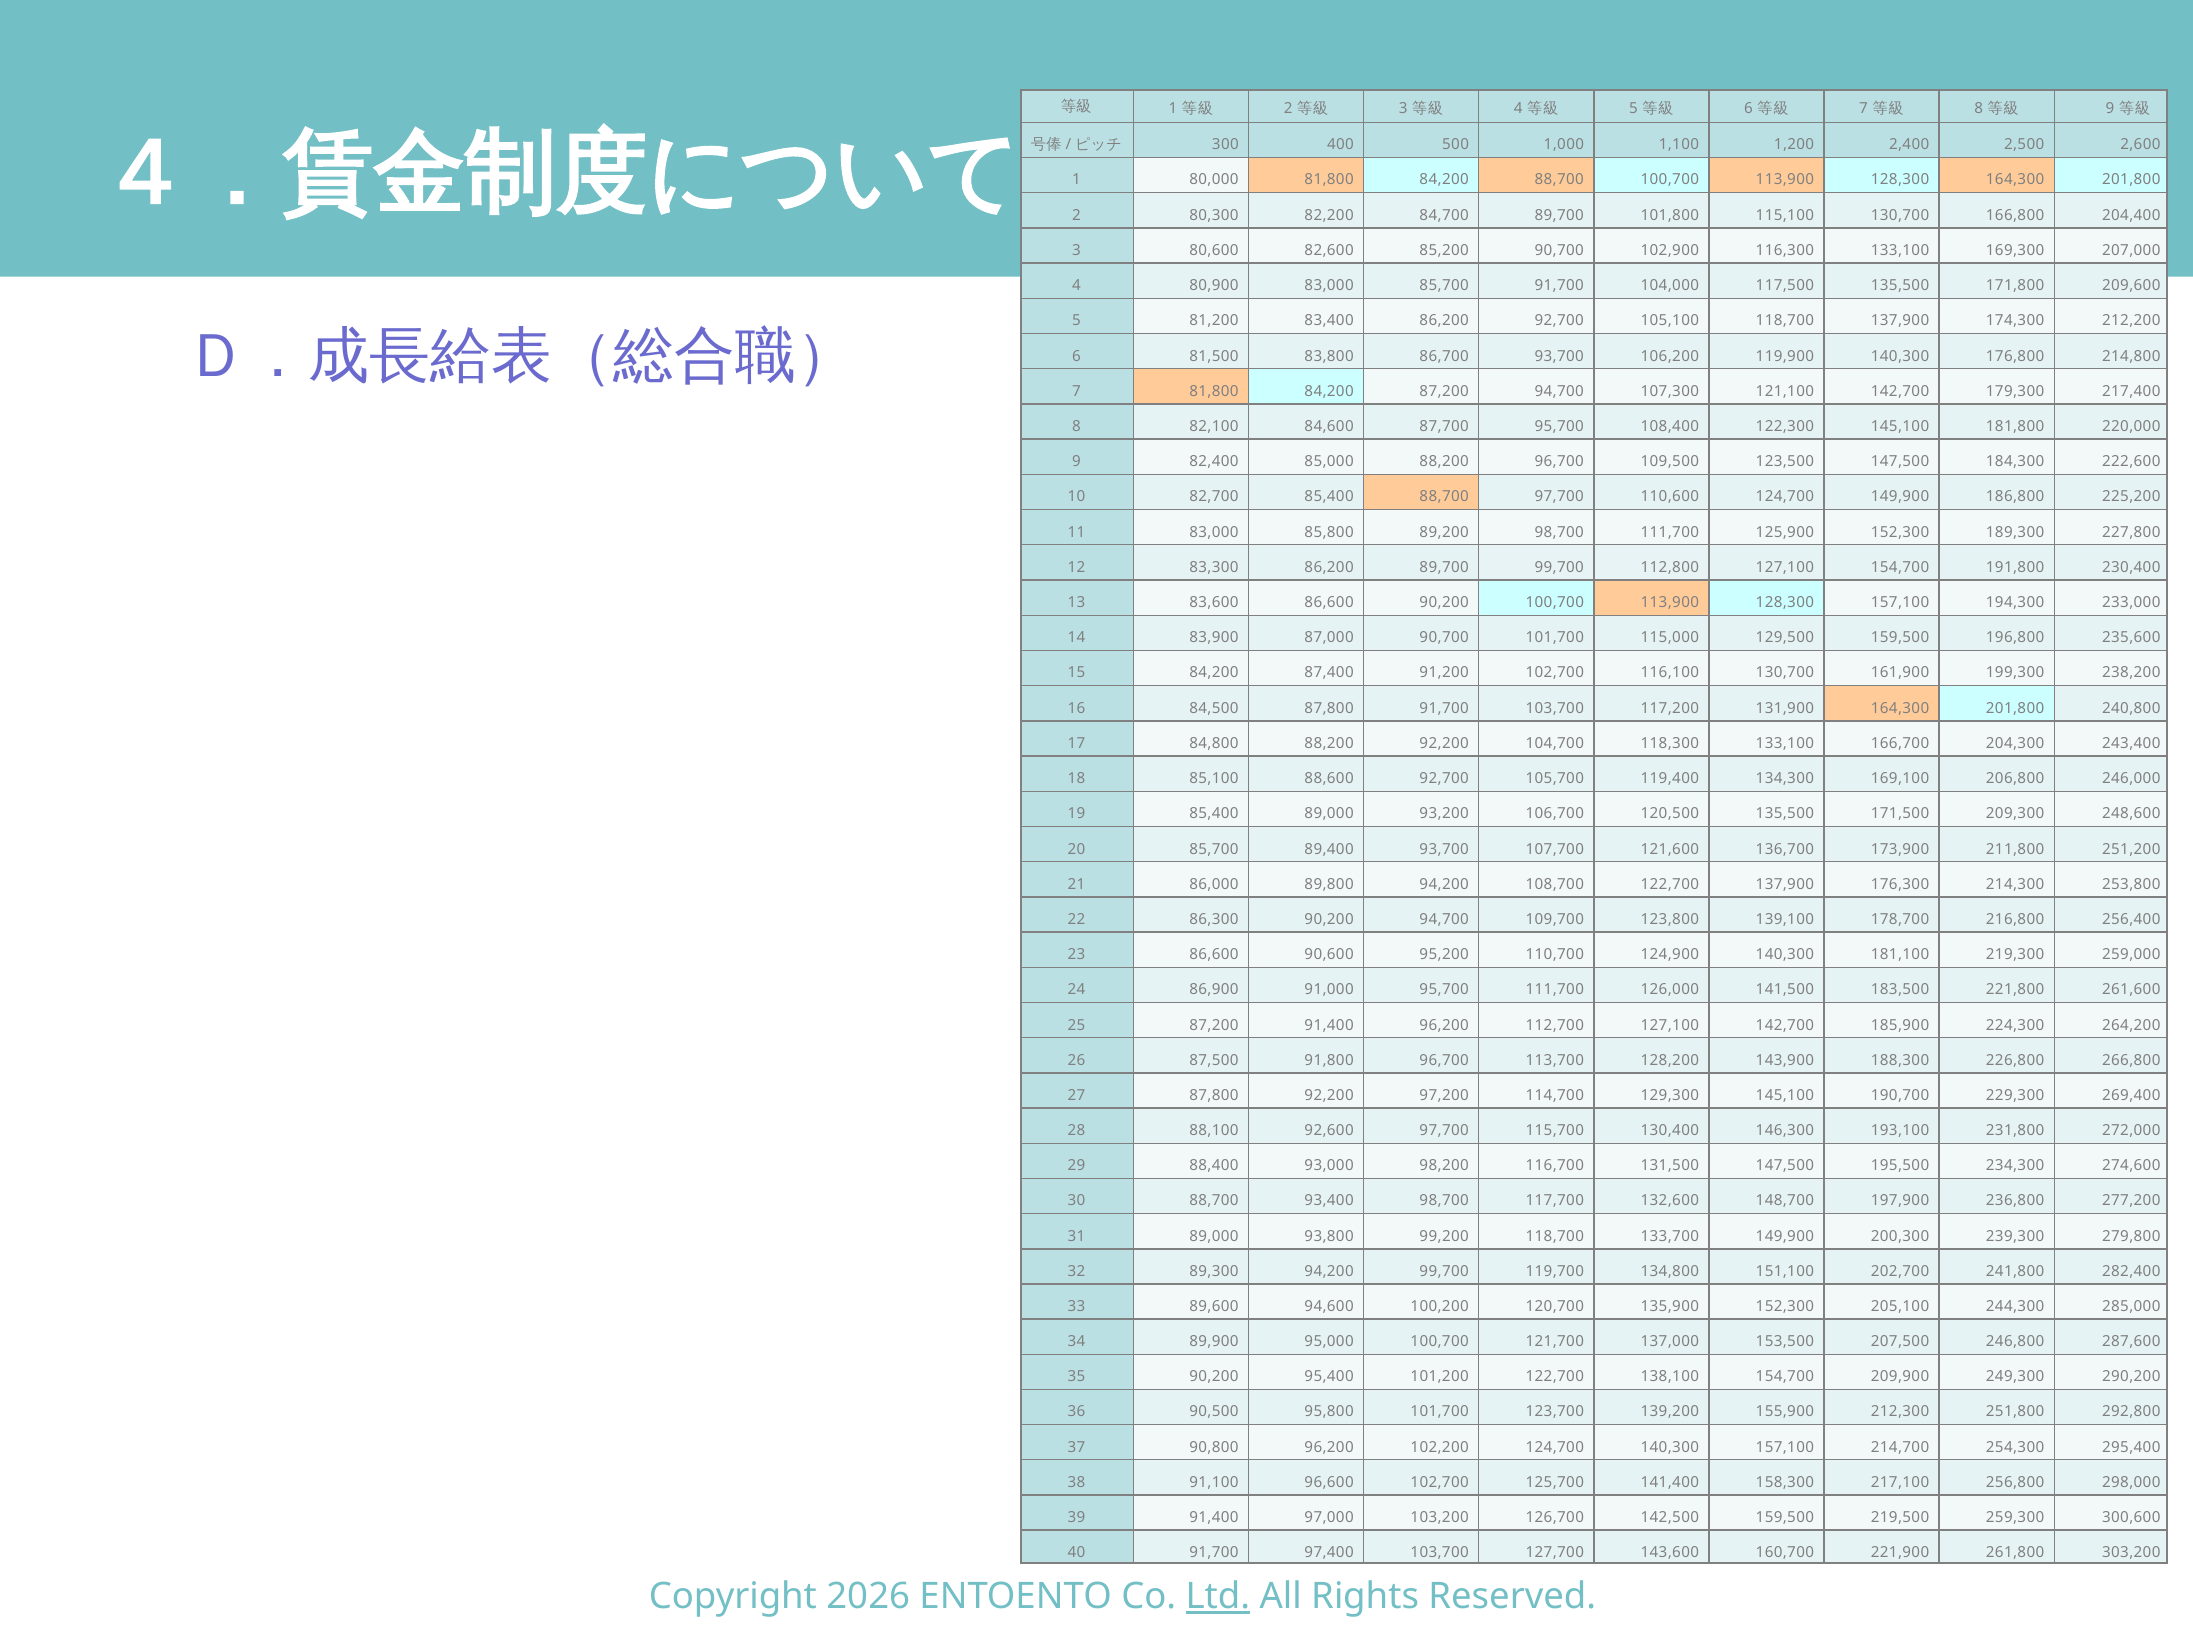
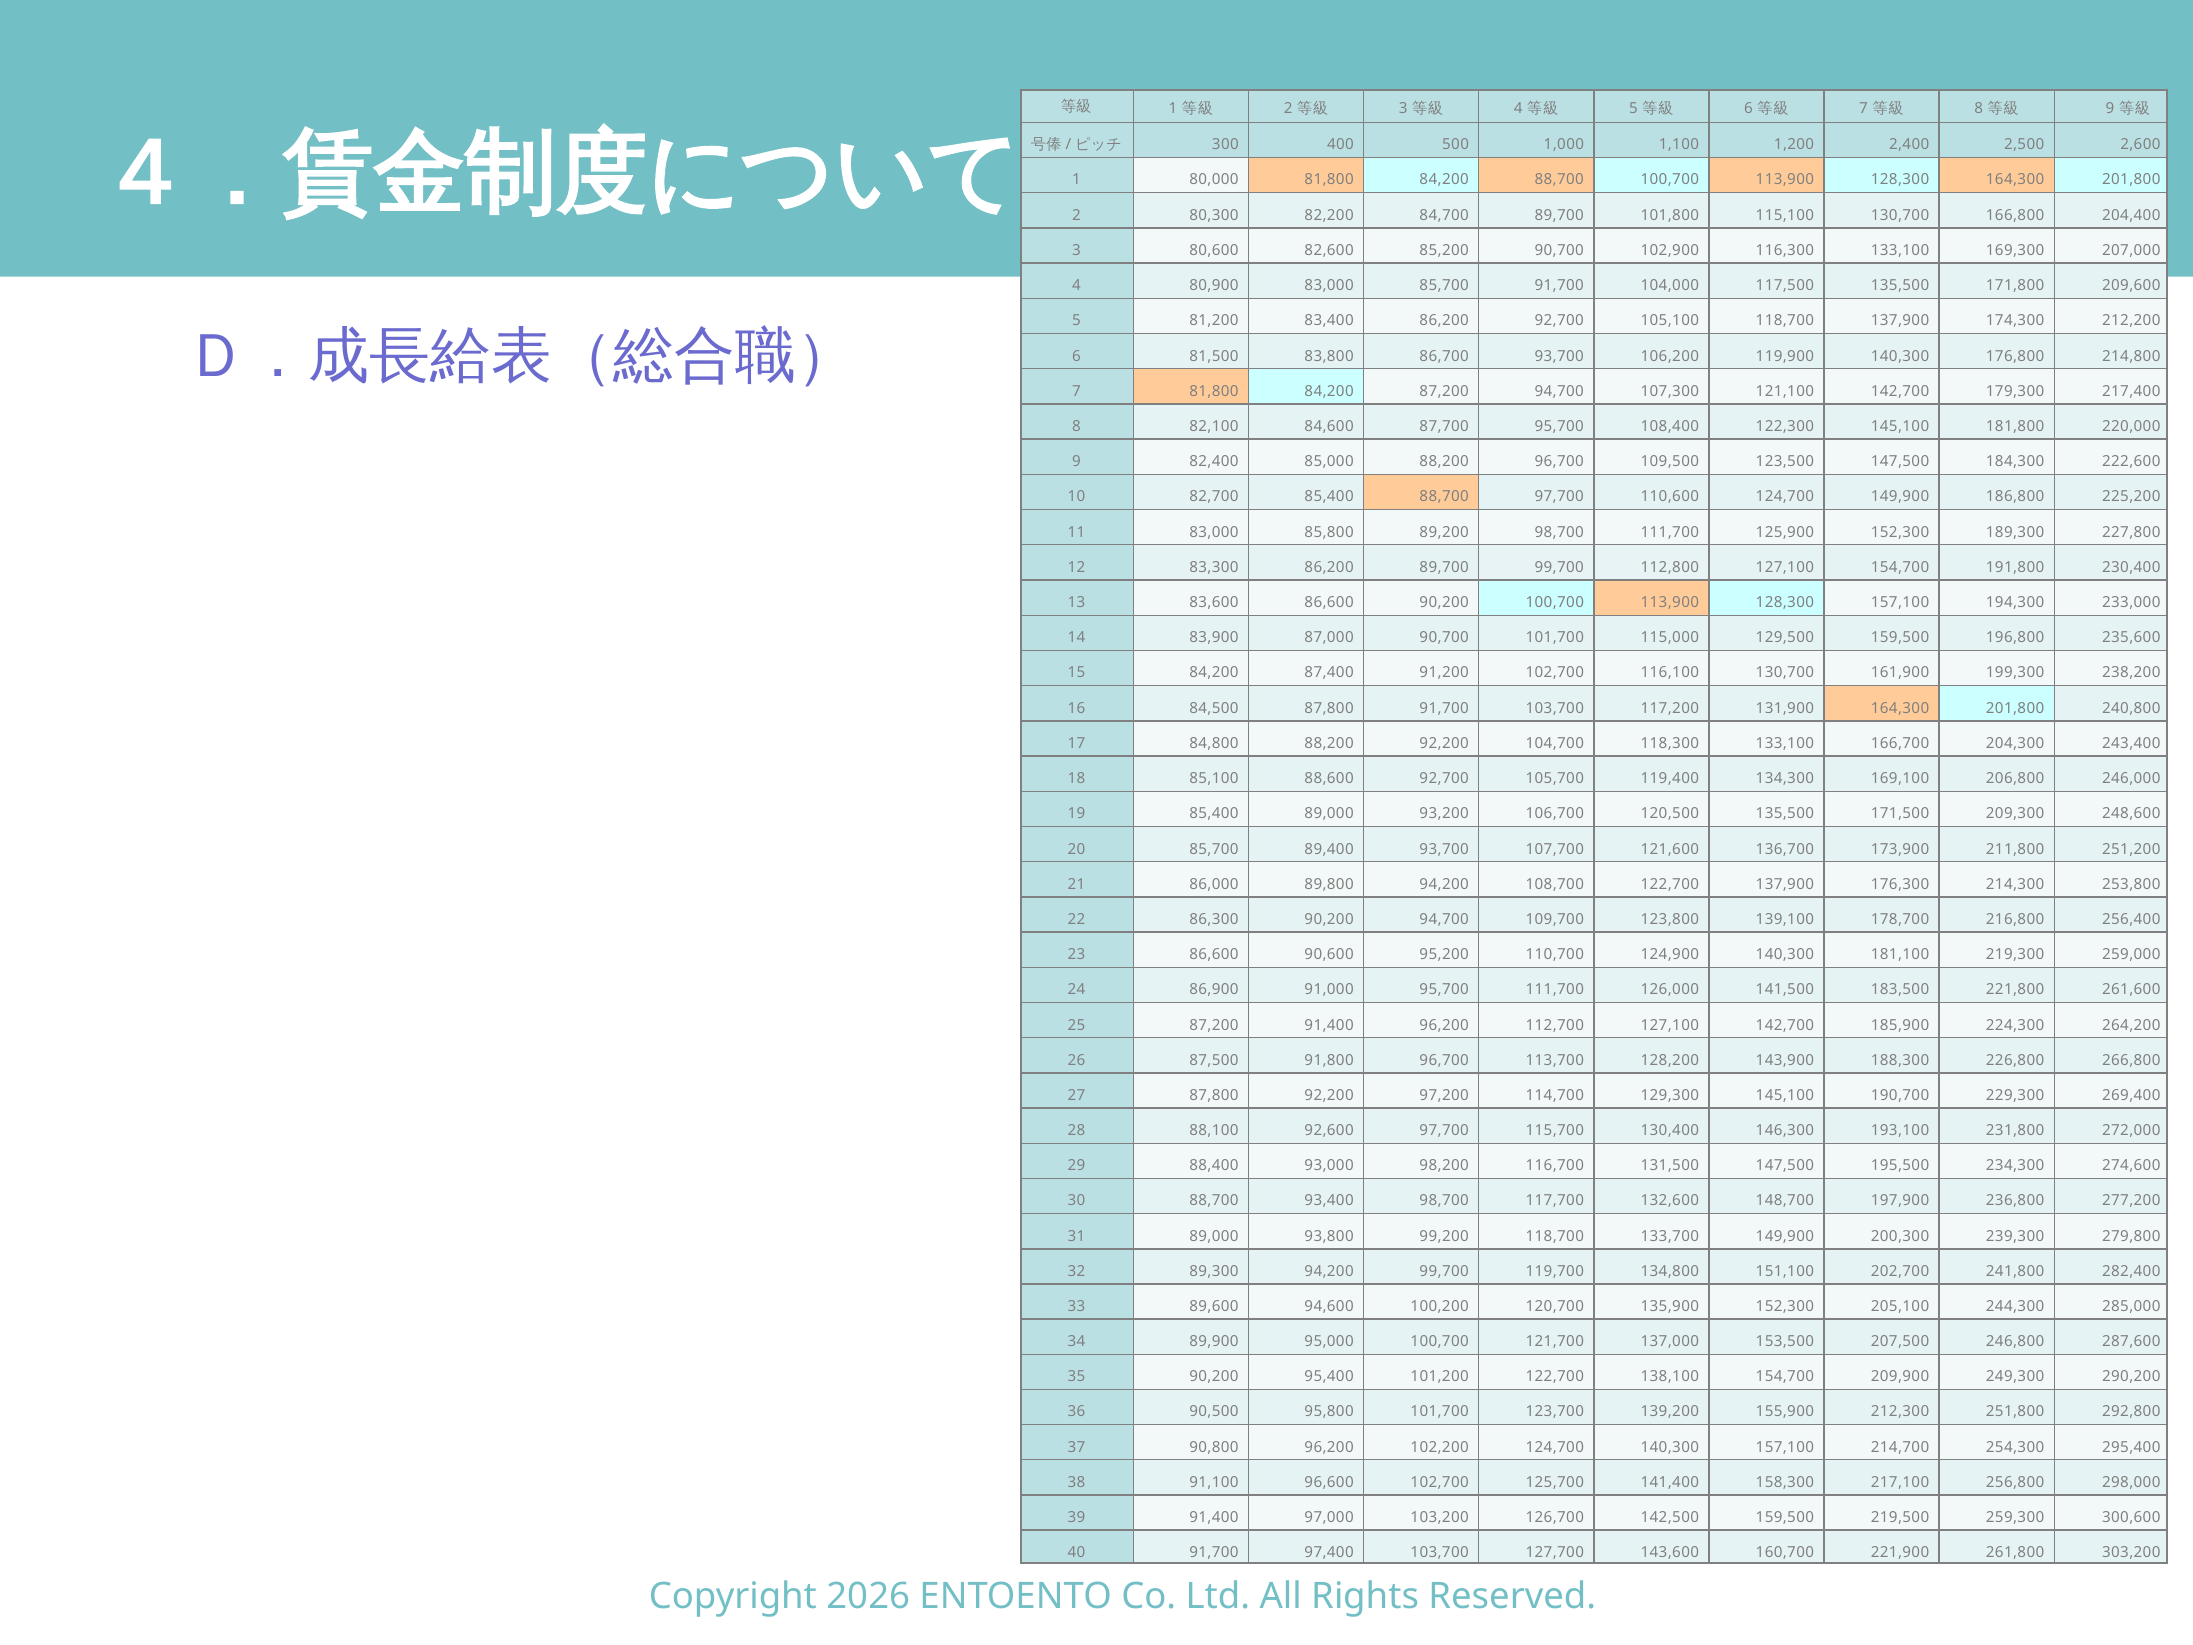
Ltd underline: present -> none
